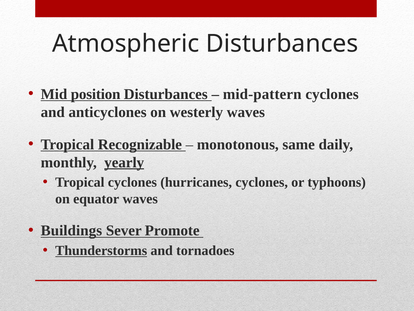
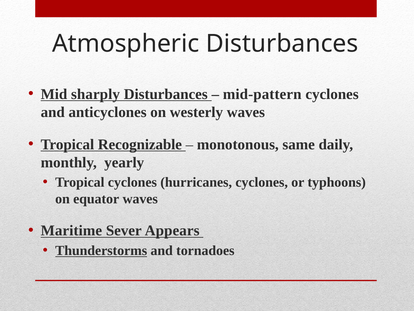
position: position -> sharply
yearly underline: present -> none
Buildings: Buildings -> Maritime
Promote: Promote -> Appears
